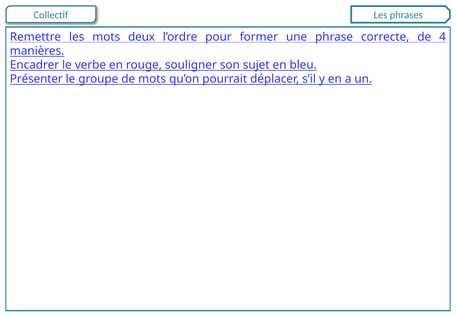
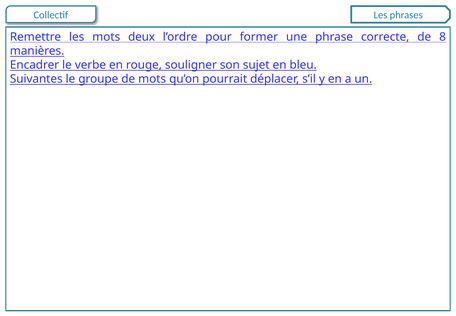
4: 4 -> 8
Présenter: Présenter -> Suivantes
